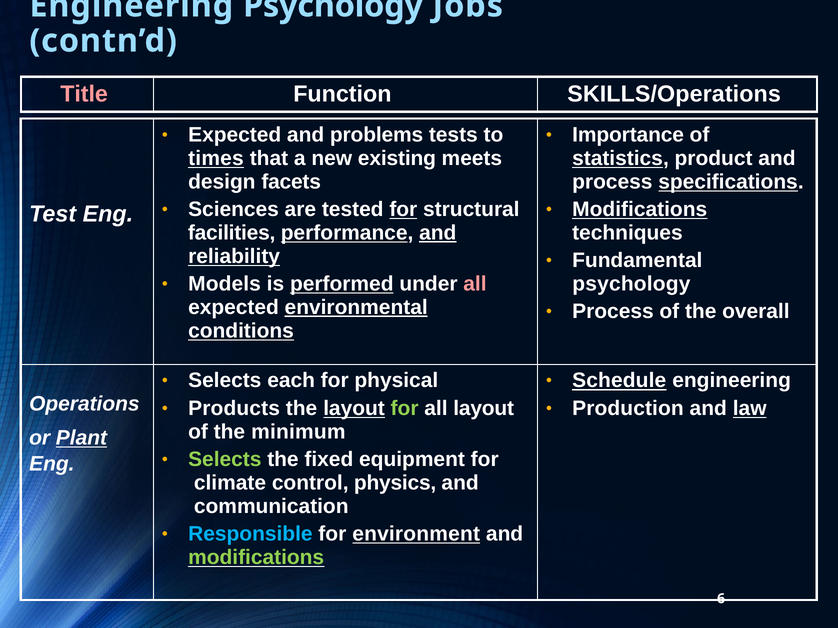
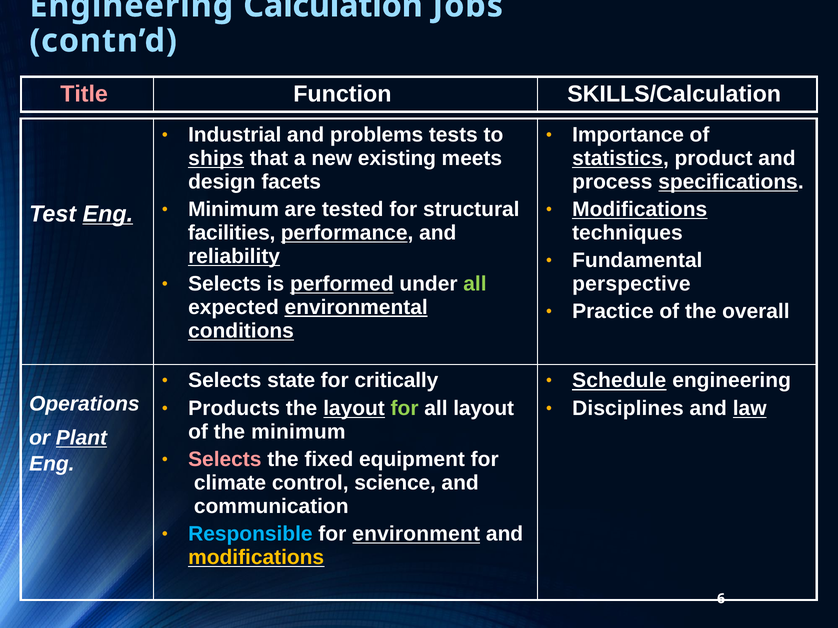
Engineering Psychology: Psychology -> Calculation
SKILLS/Operations: SKILLS/Operations -> SKILLS/Calculation
Expected at (235, 135): Expected -> Industrial
times: times -> ships
Sciences at (234, 210): Sciences -> Minimum
for at (403, 210) underline: present -> none
Eng at (108, 214) underline: none -> present
and at (438, 233) underline: present -> none
psychology at (631, 284): psychology -> perspective
Models at (225, 284): Models -> Selects
all at (475, 284) colour: pink -> light green
Process at (613, 312): Process -> Practice
each: each -> state
physical: physical -> critically
Production: Production -> Disciplines
Selects at (225, 460) colour: light green -> pink
physics: physics -> science
modifications at (256, 558) colour: light green -> yellow
